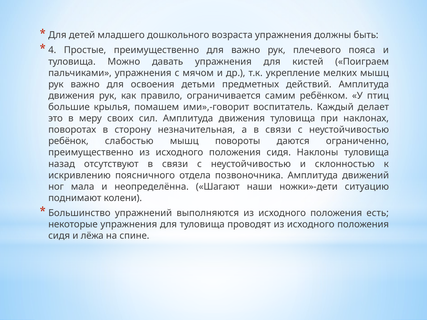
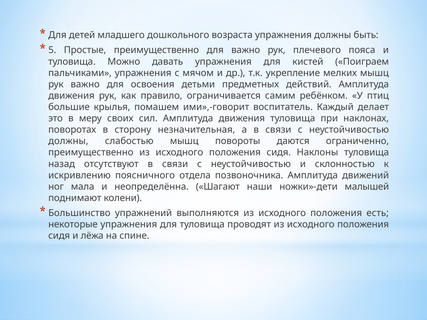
4: 4 -> 5
ребёнок at (68, 141): ребёнок -> должны
ситуацию: ситуацию -> малышей
